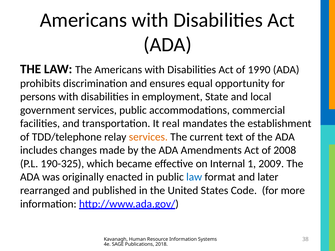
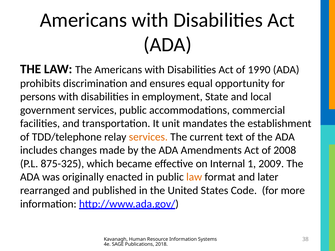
real: real -> unit
190-325: 190-325 -> 875-325
law at (194, 177) colour: blue -> orange
